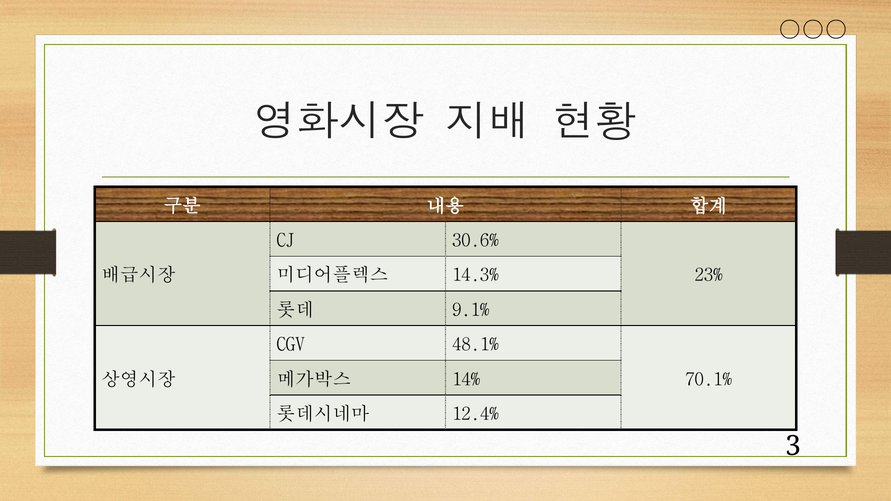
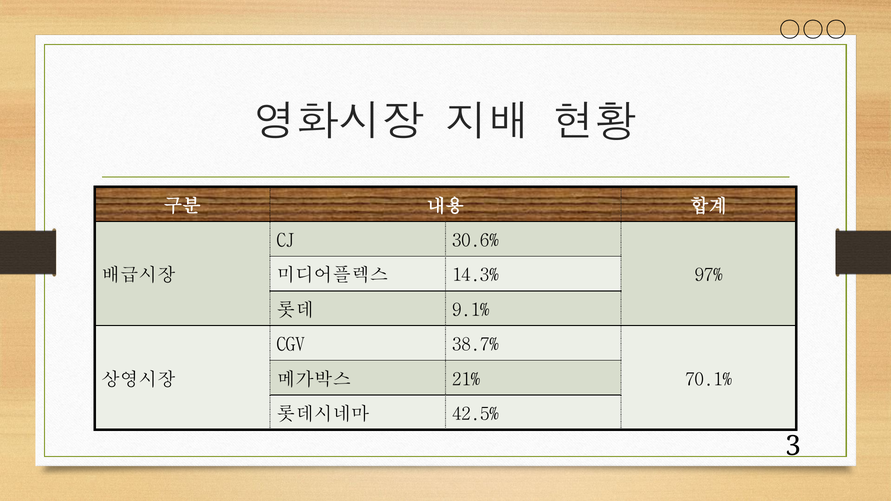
23%: 23% -> 97%
48.1%: 48.1% -> 38.7%
14%: 14% -> 21%
12.4%: 12.4% -> 42.5%
